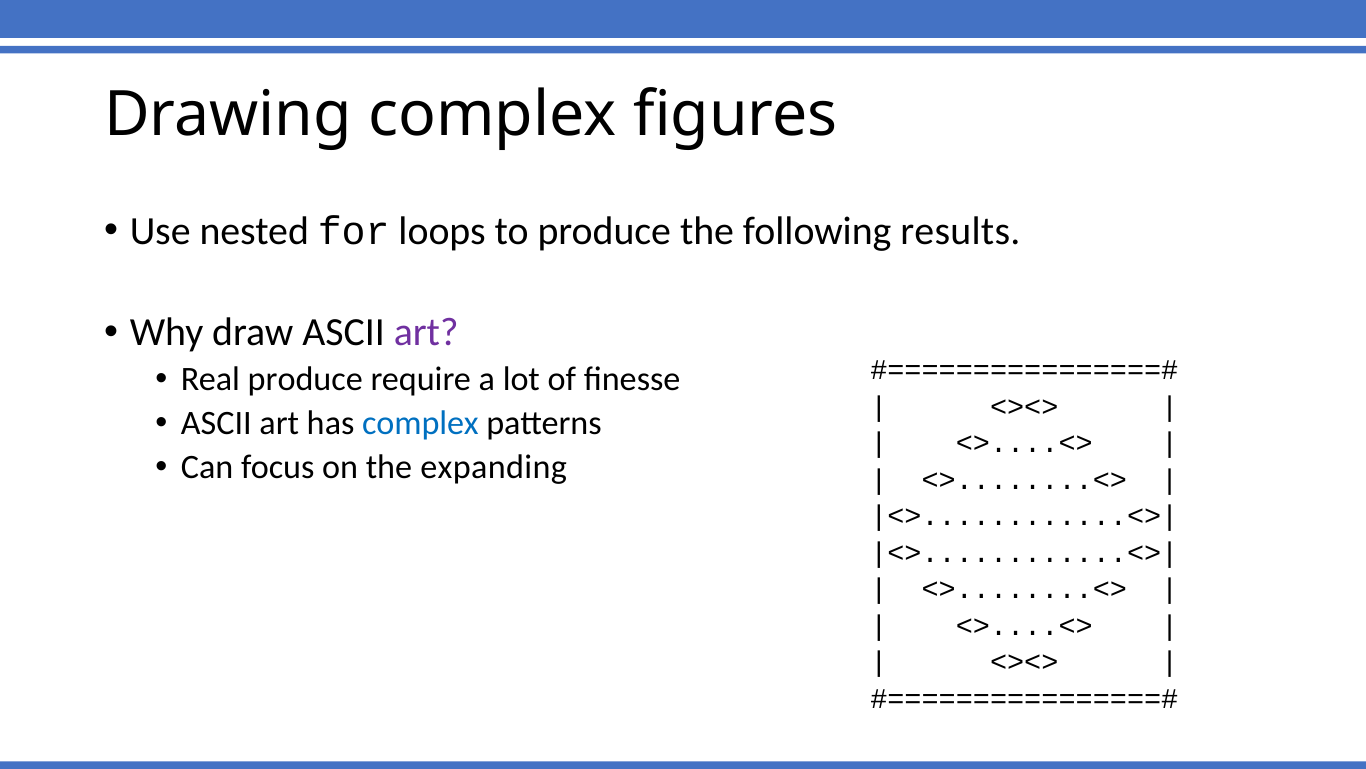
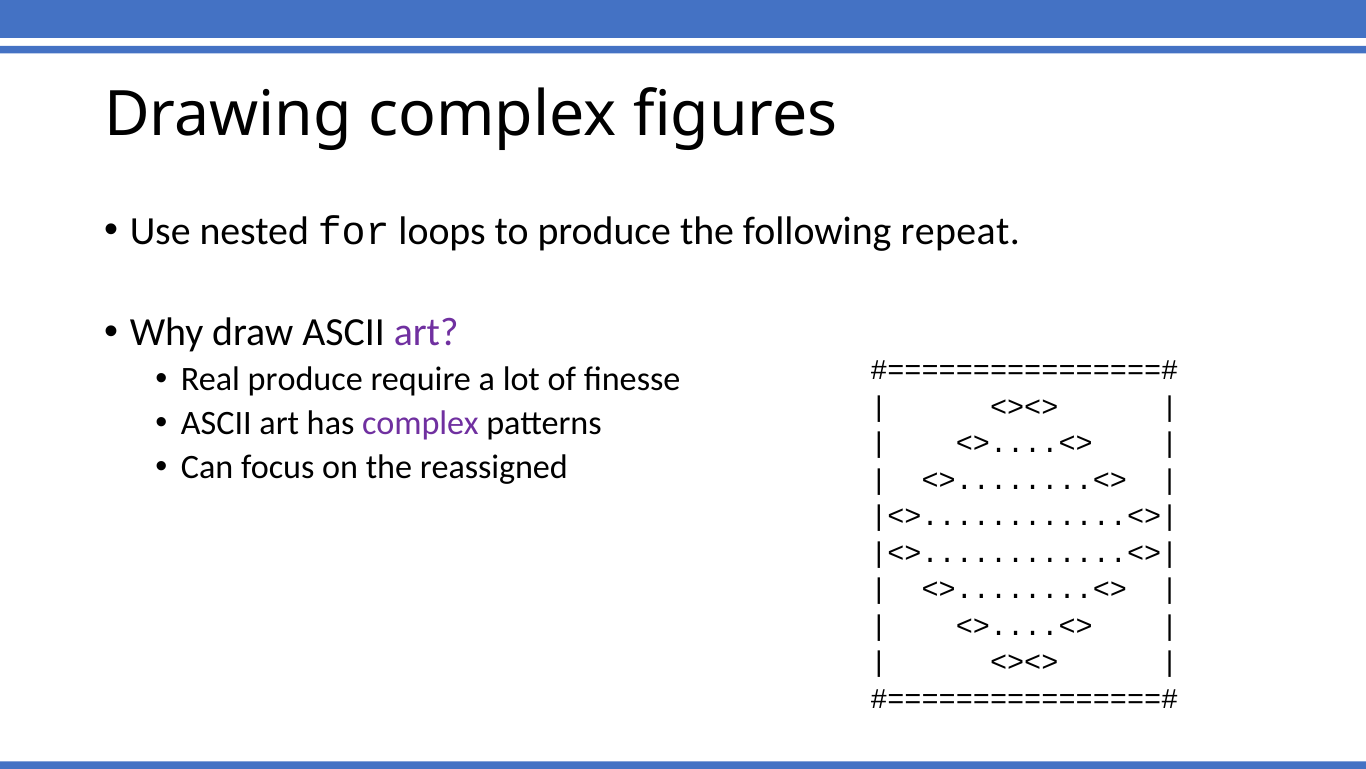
results: results -> repeat
complex at (420, 423) colour: blue -> purple
expanding: expanding -> reassigned
